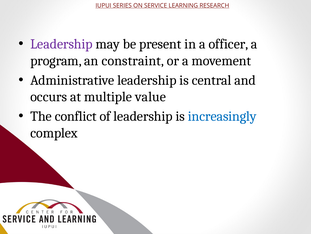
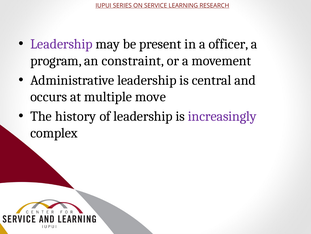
value: value -> move
conflict: conflict -> history
increasingly colour: blue -> purple
